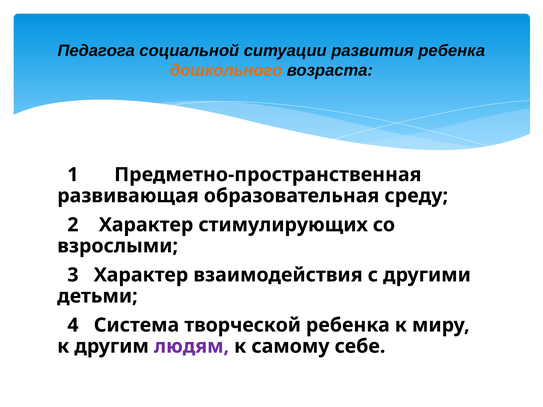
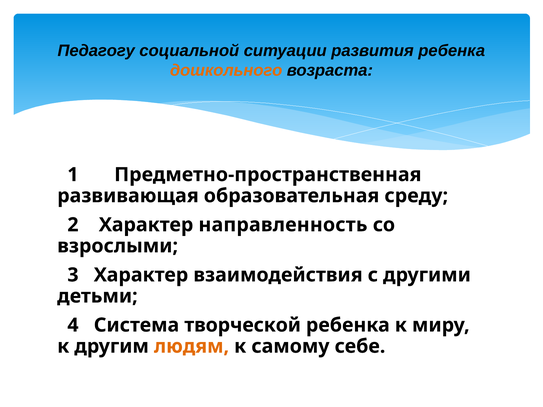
Педагога: Педагога -> Педагогу
стимулирующих: стимулирующих -> направленность
людям colour: purple -> orange
